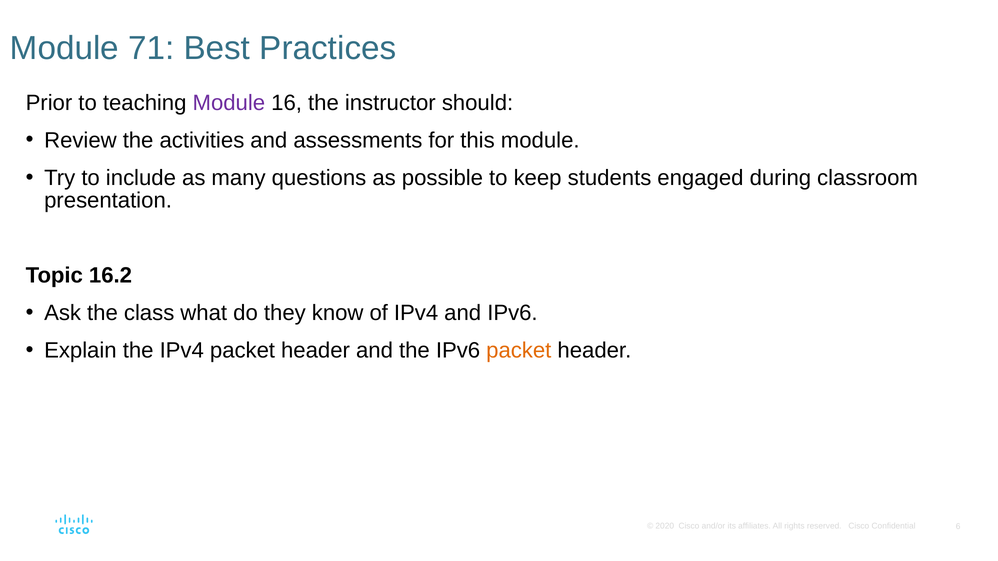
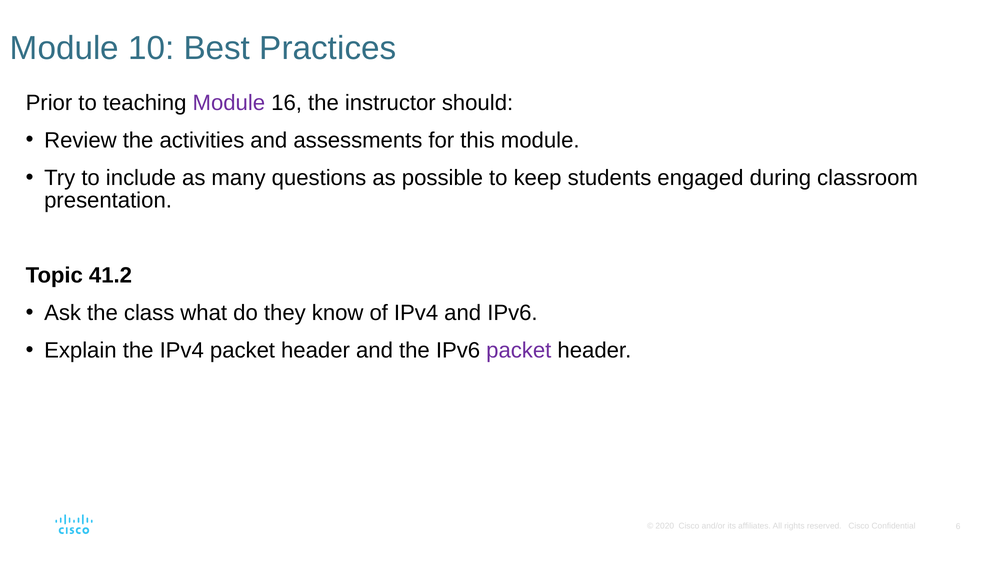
71: 71 -> 10
16.2: 16.2 -> 41.2
packet at (519, 351) colour: orange -> purple
